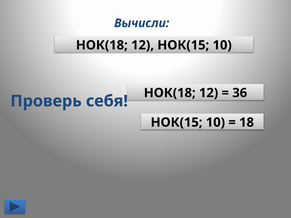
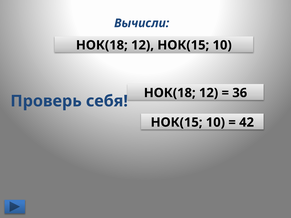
18: 18 -> 42
